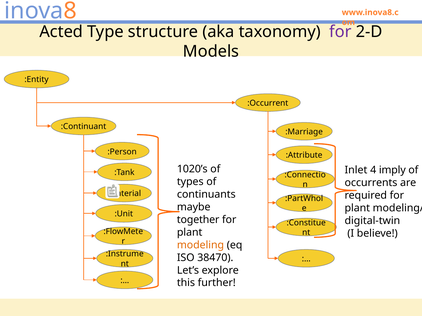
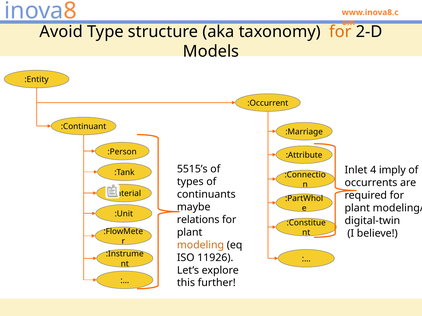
Acted: Acted -> Avoid
for at (340, 32) colour: purple -> orange
1020’s: 1020’s -> 5515’s
together: together -> relations
38470: 38470 -> 11926
